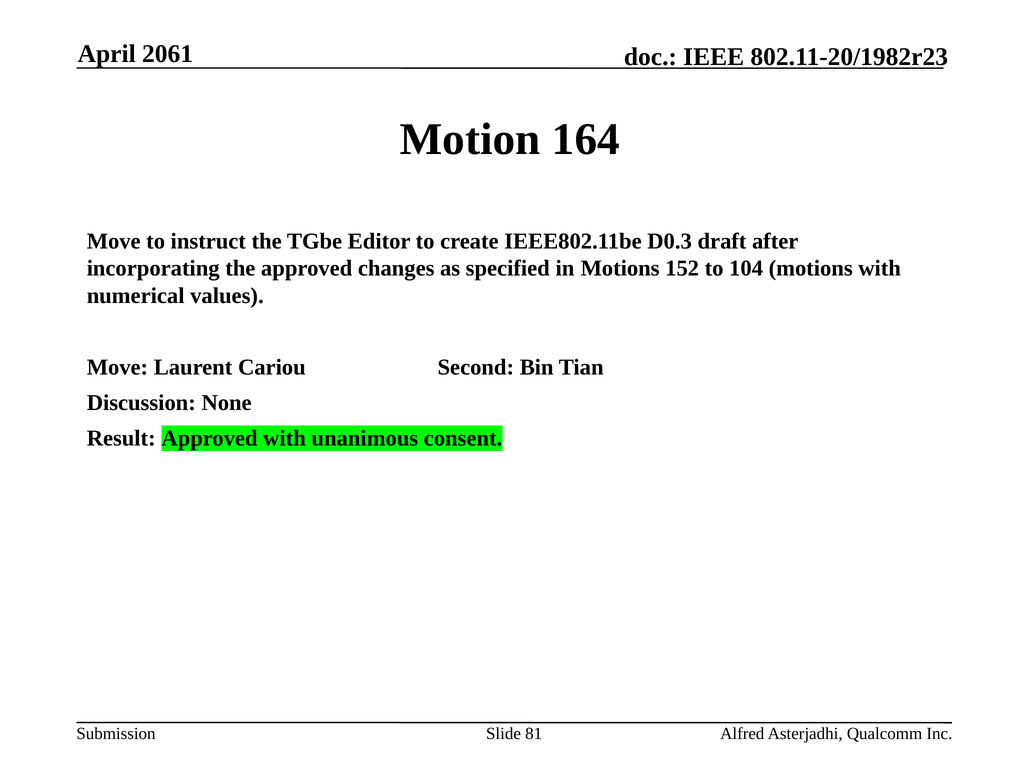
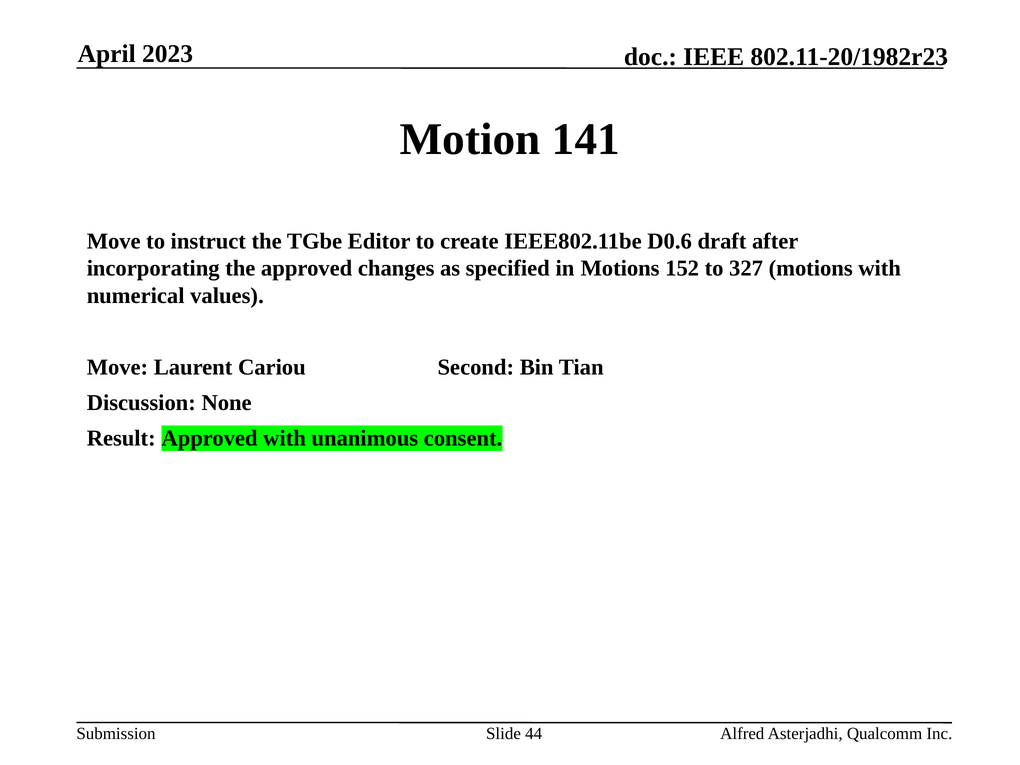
2061: 2061 -> 2023
164: 164 -> 141
D0.3: D0.3 -> D0.6
104: 104 -> 327
81: 81 -> 44
